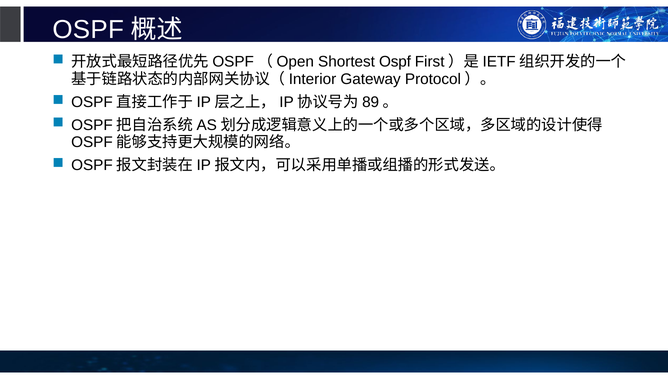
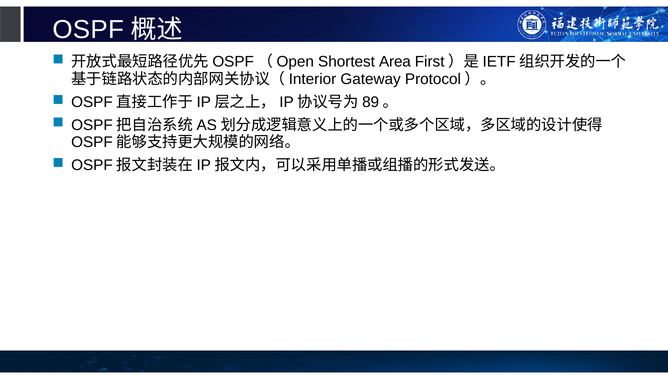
Shortest Ospf: Ospf -> Area
